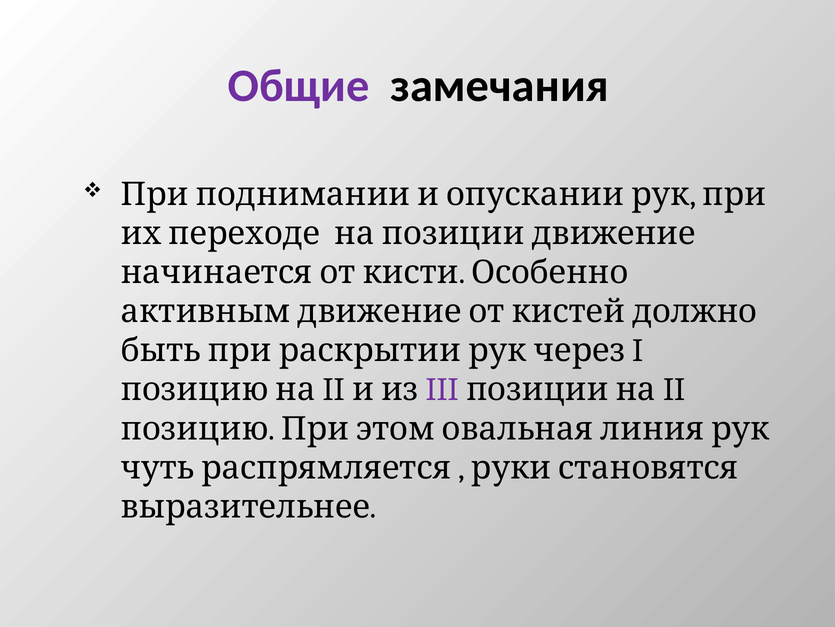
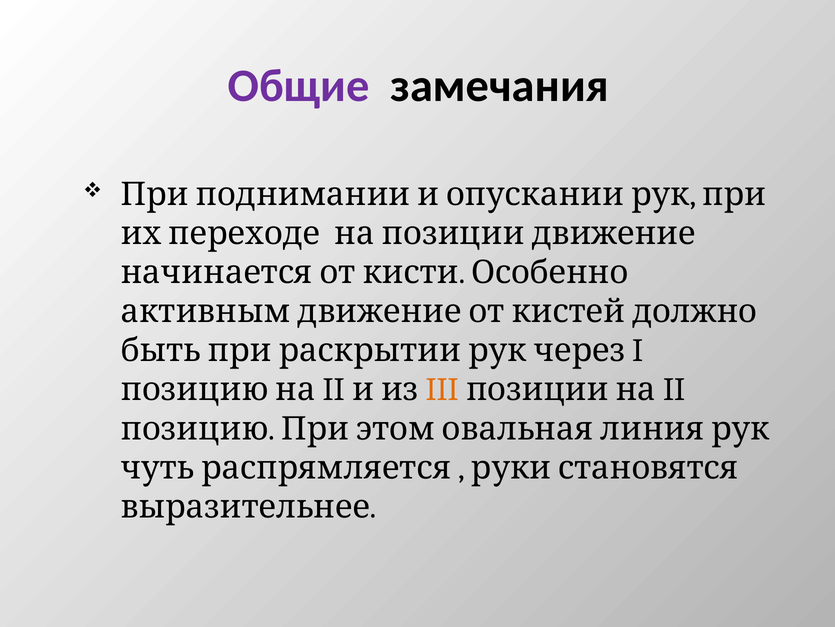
III colour: purple -> orange
